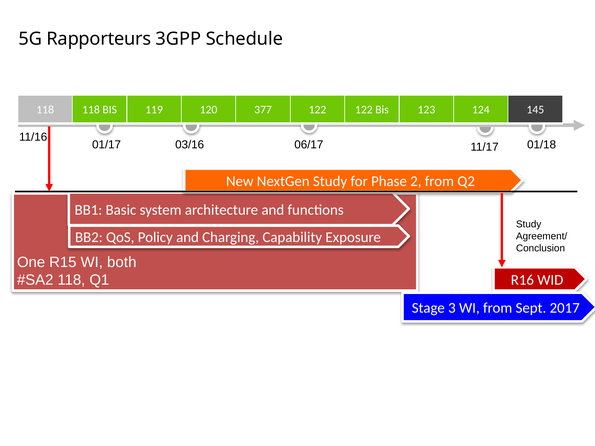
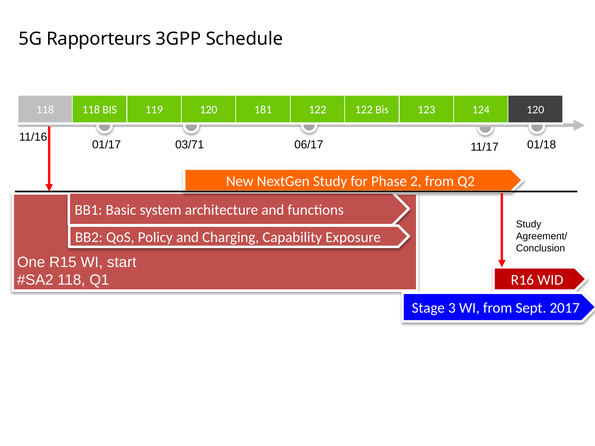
377: 377 -> 181
124 145: 145 -> 120
03/16: 03/16 -> 03/71
both: both -> start
